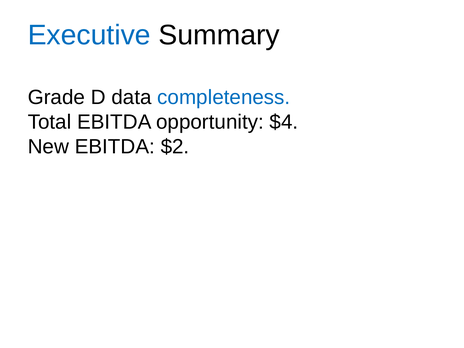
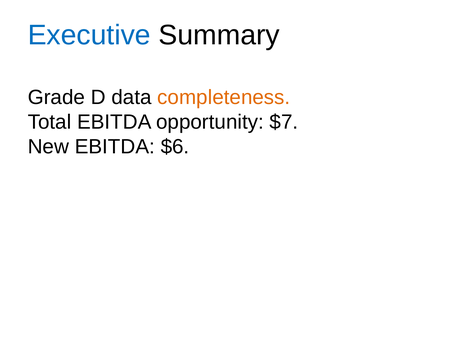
completeness colour: blue -> orange
$4: $4 -> $7
$2: $2 -> $6
